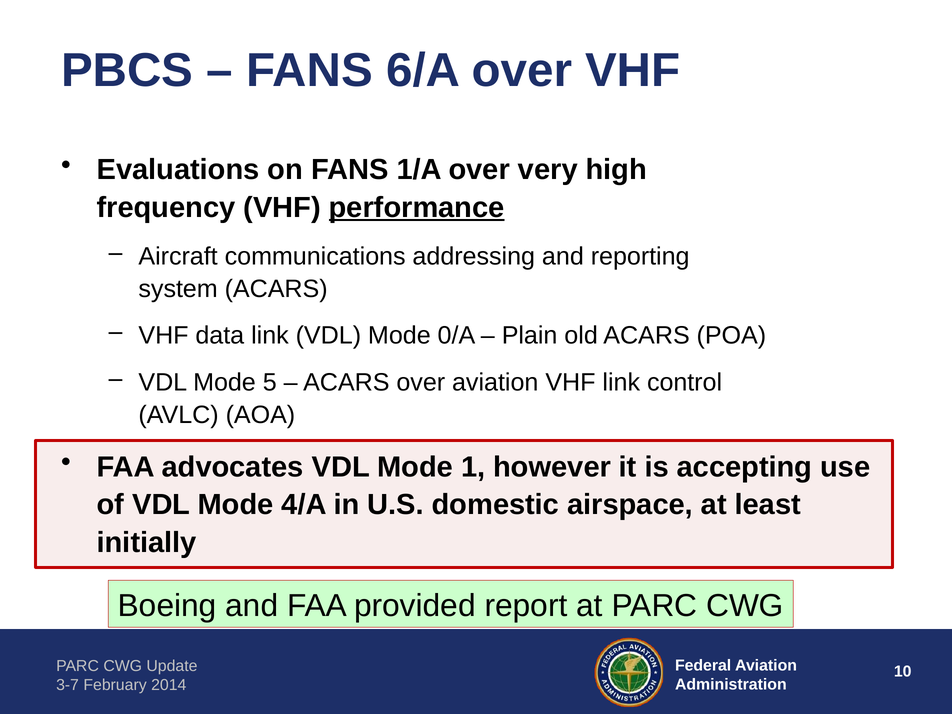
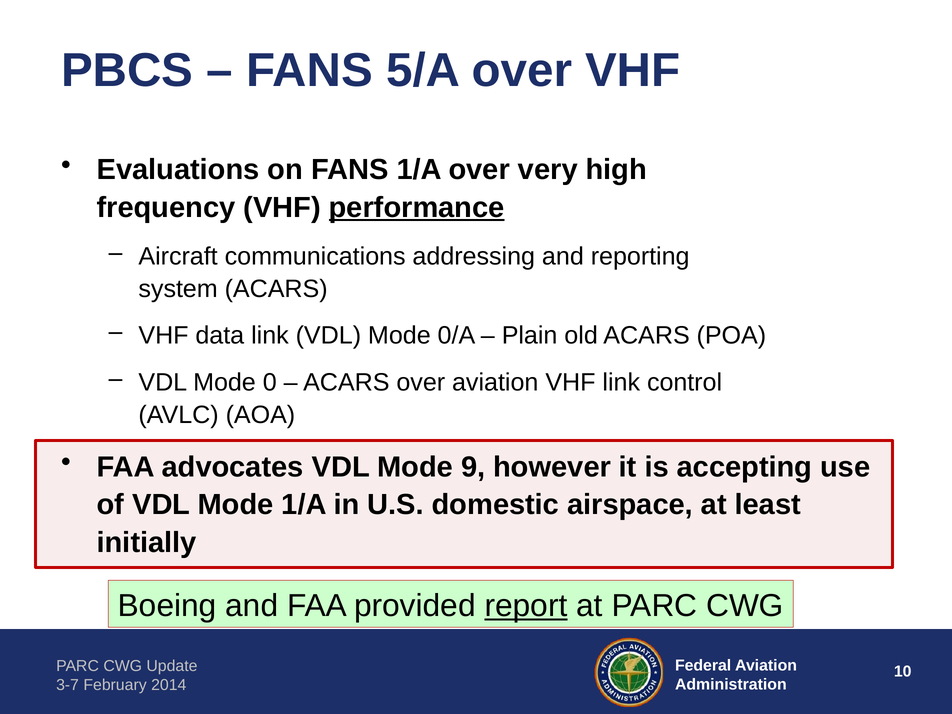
6/A: 6/A -> 5/A
5: 5 -> 0
1: 1 -> 9
Mode 4/A: 4/A -> 1/A
report underline: none -> present
